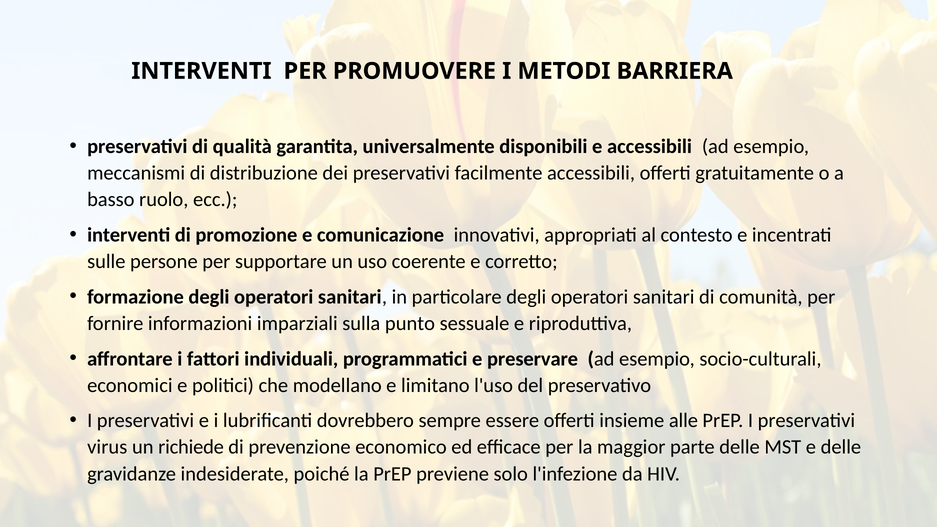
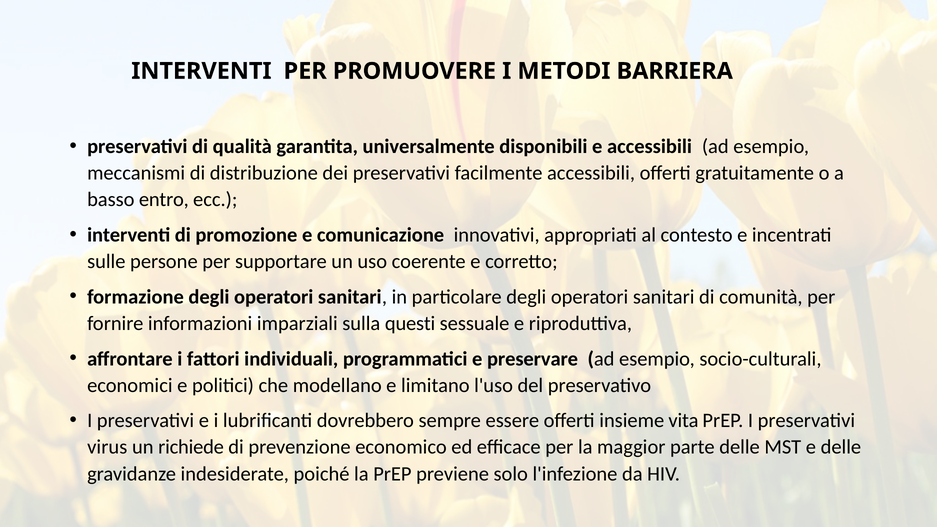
ruolo: ruolo -> entro
punto: punto -> questi
alle: alle -> vita
